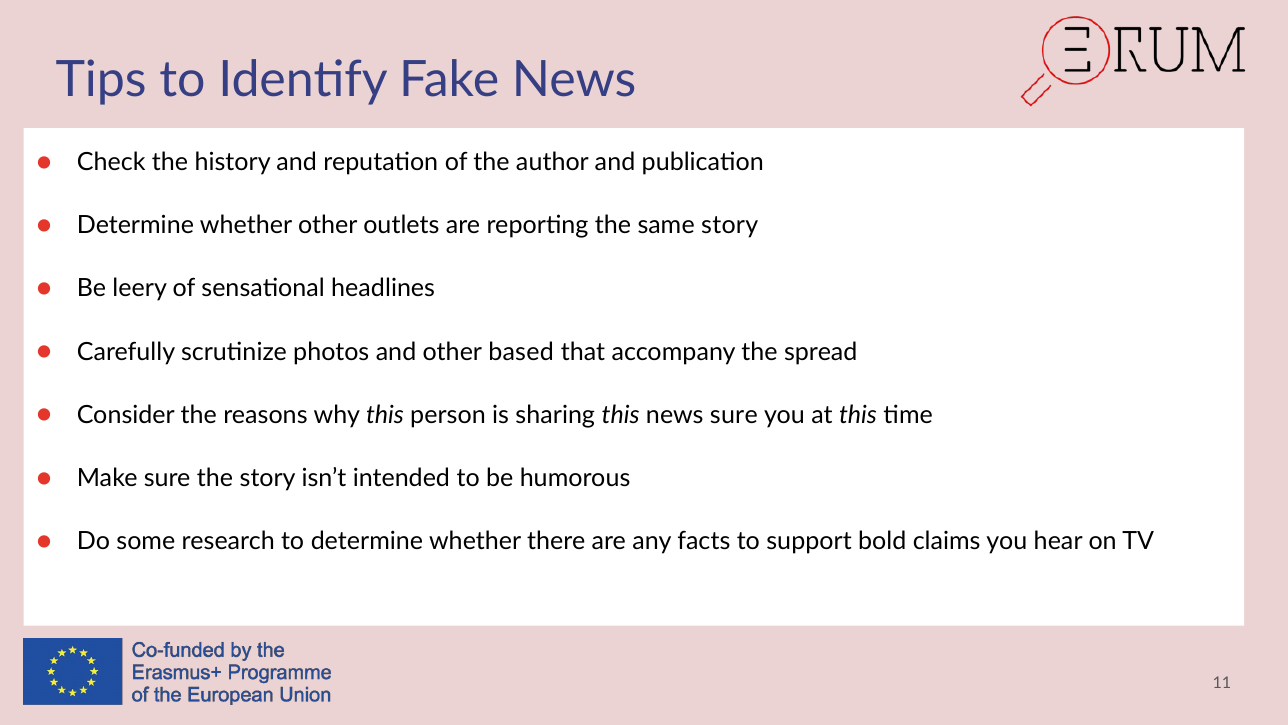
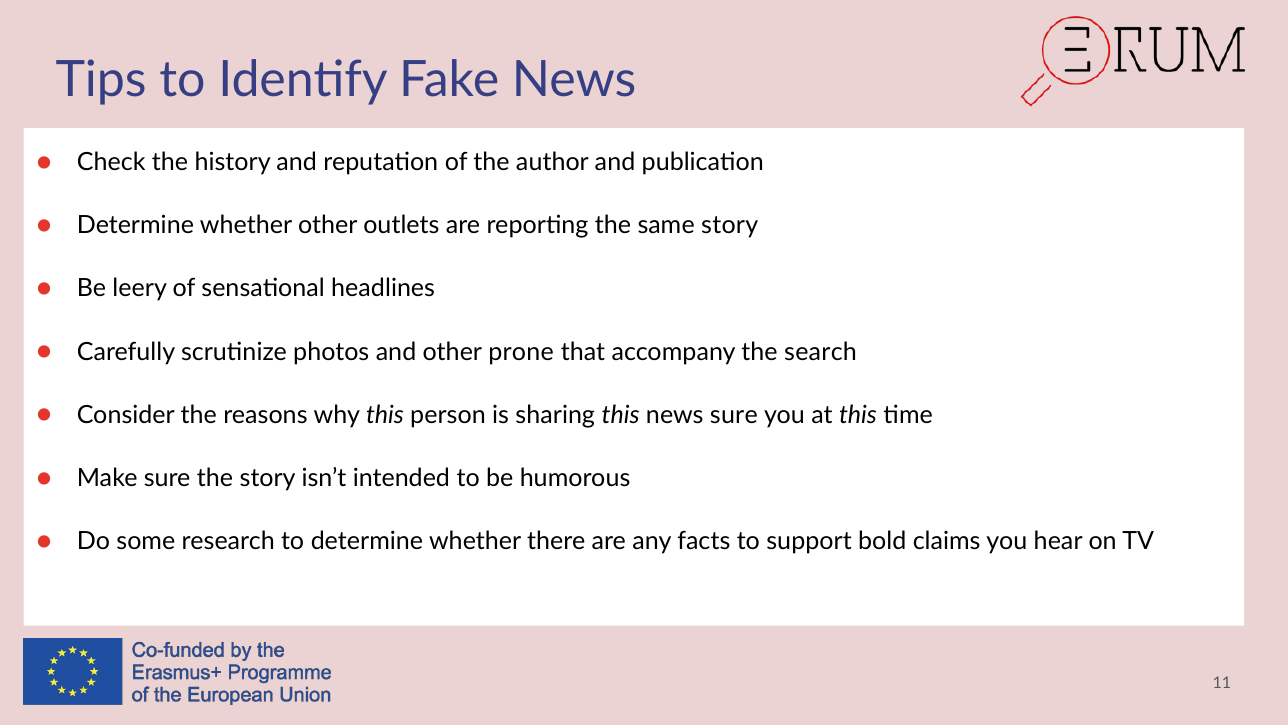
based: based -> prone
spread: spread -> search
